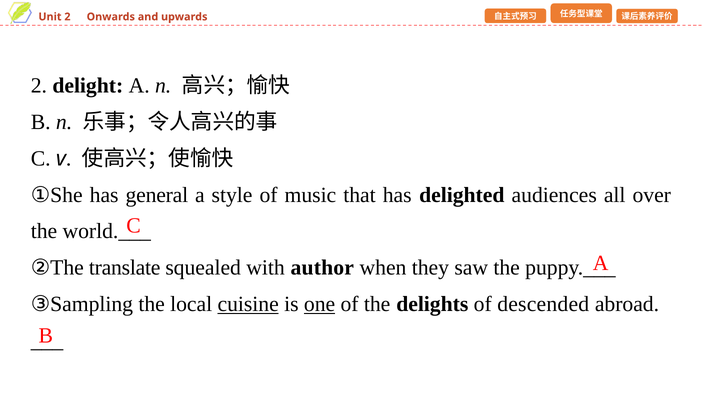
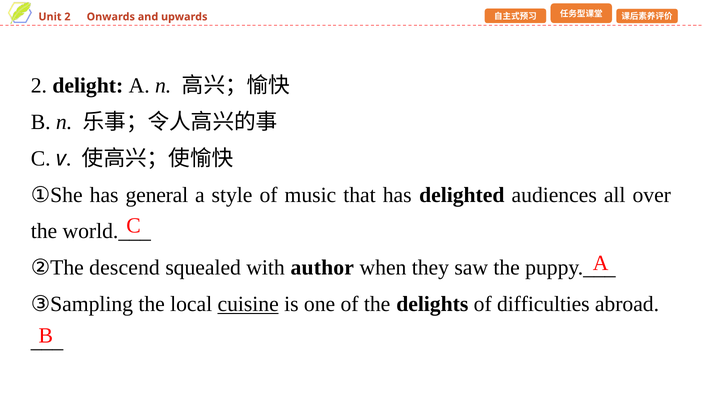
translate: translate -> descend
one underline: present -> none
descended: descended -> difficulties
